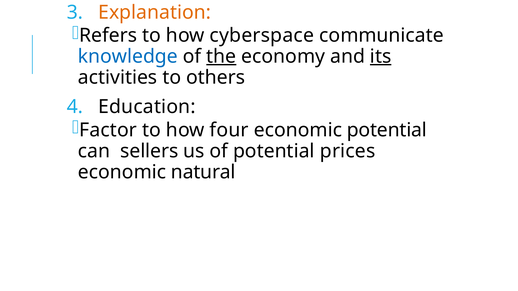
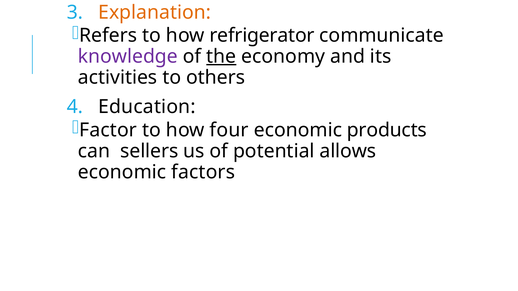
cyberspace: cyberspace -> refrigerator
knowledge colour: blue -> purple
its underline: present -> none
economic potential: potential -> products
prices: prices -> allows
natural: natural -> factors
